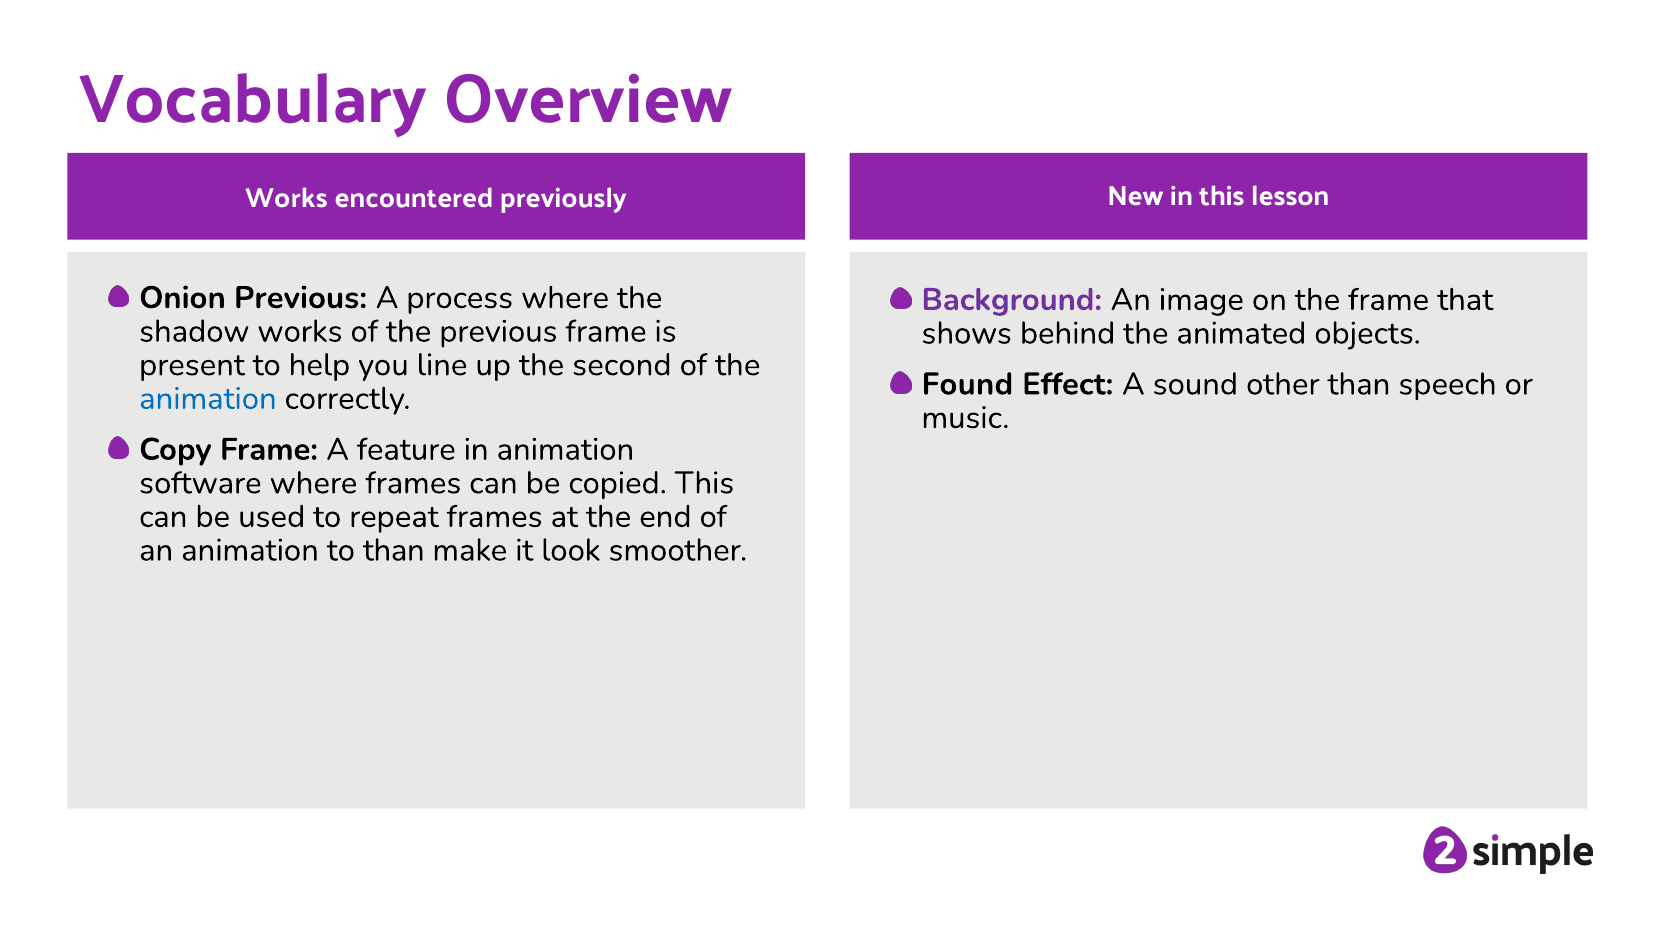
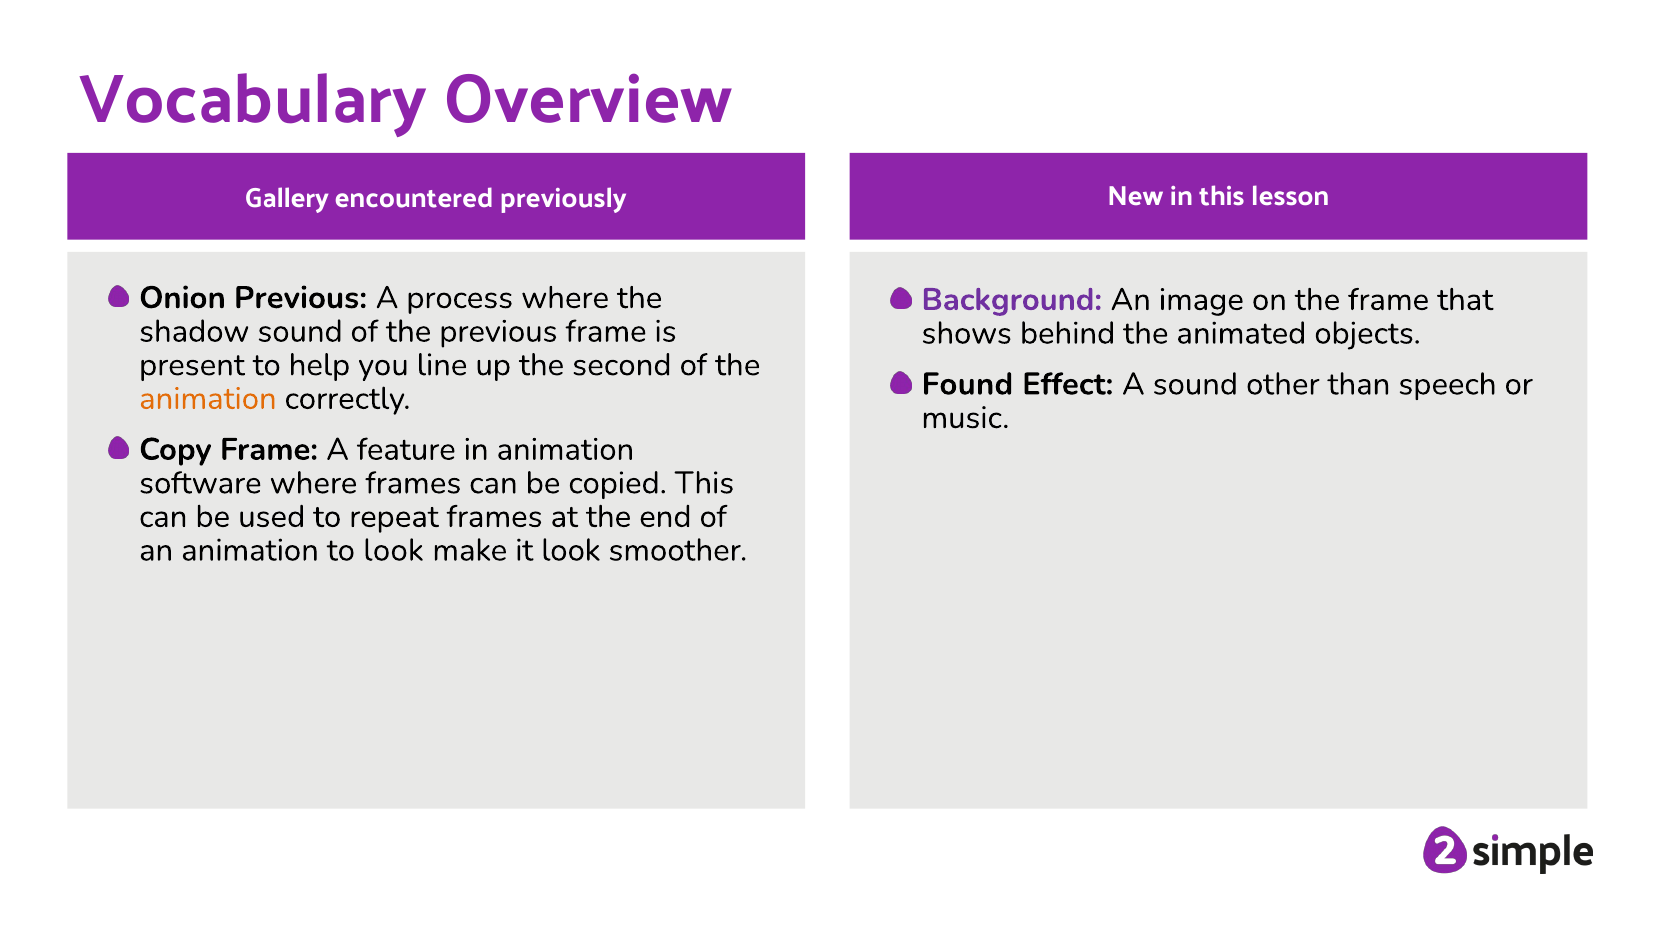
Works at (287, 198): Works -> Gallery
shadow works: works -> sound
animation at (208, 399) colour: blue -> orange
to than: than -> look
